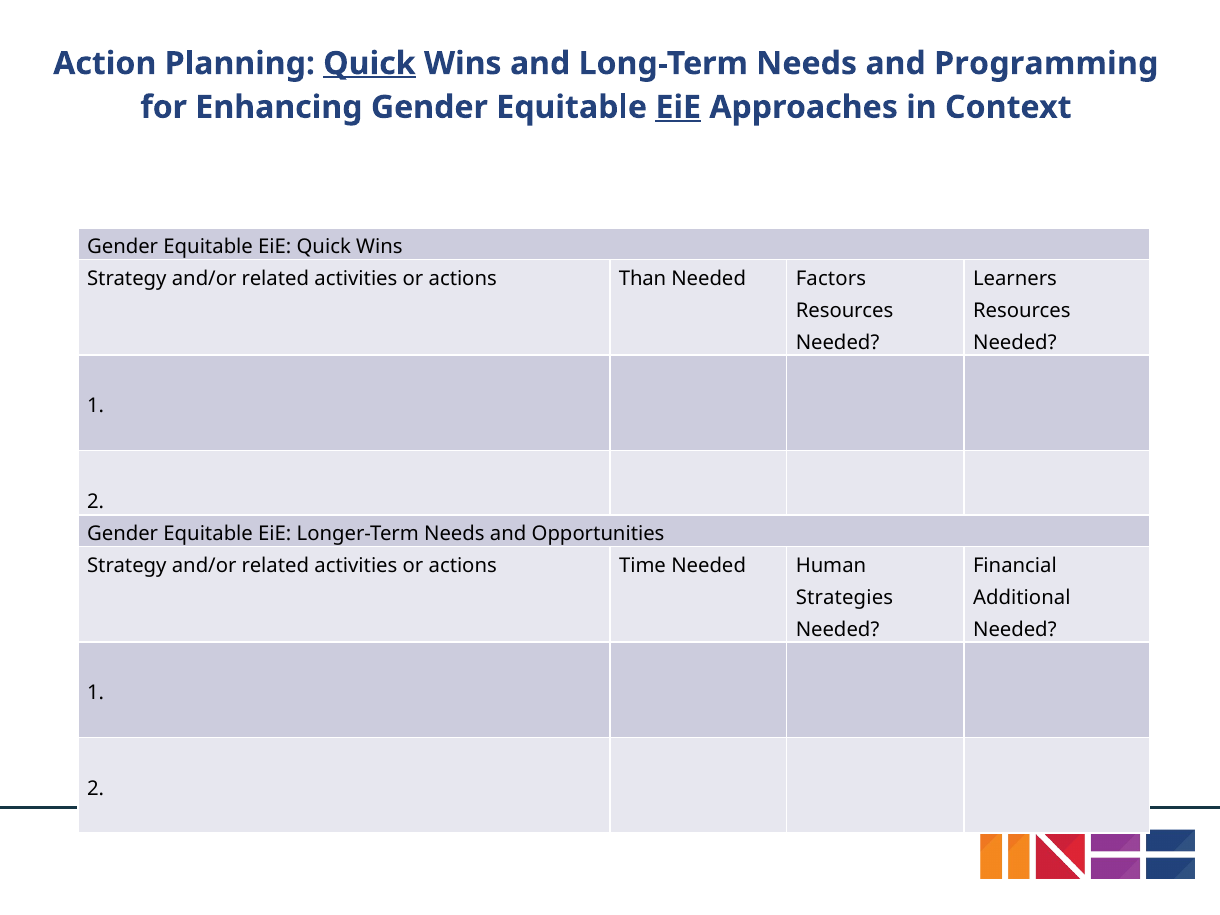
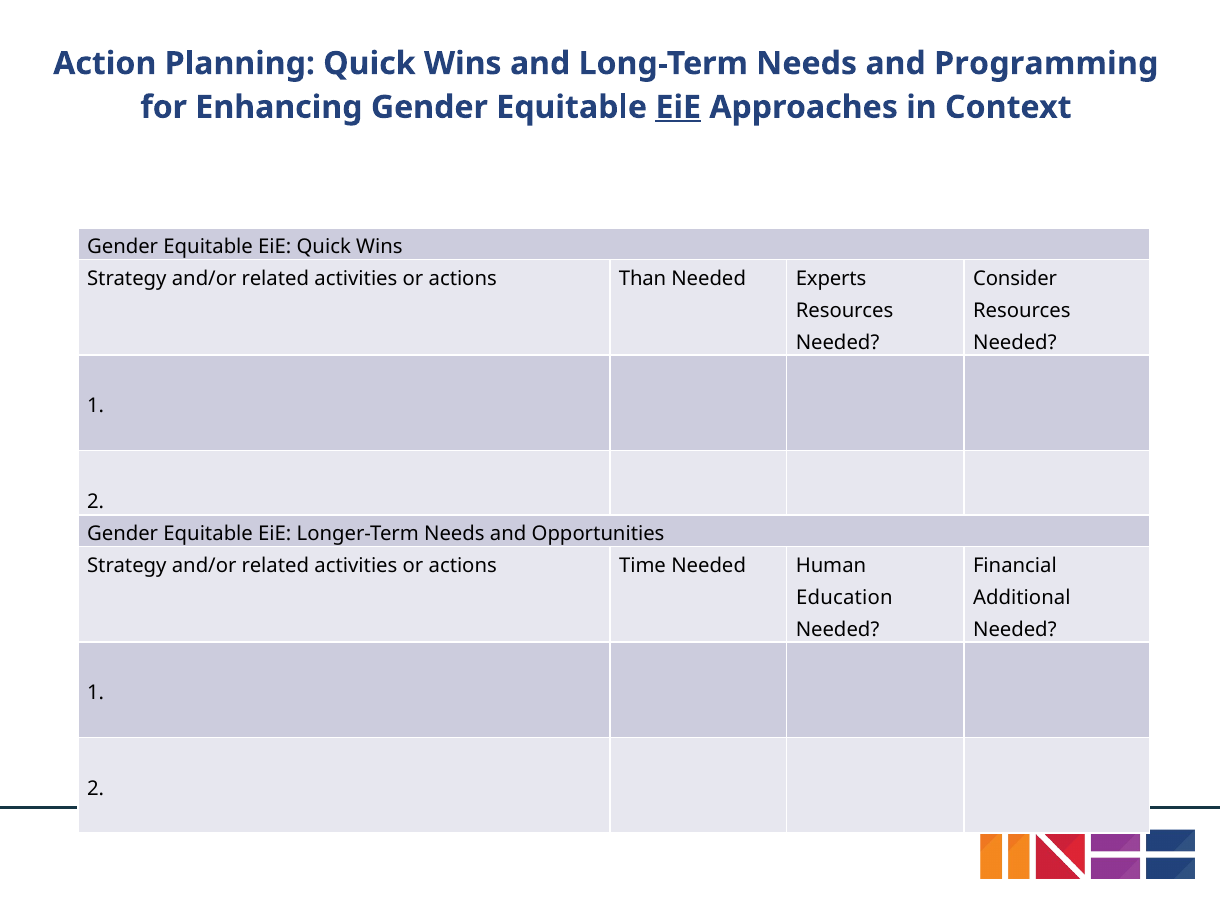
Quick at (369, 64) underline: present -> none
Factors: Factors -> Experts
Learners: Learners -> Consider
Strategies: Strategies -> Education
